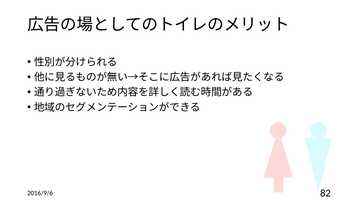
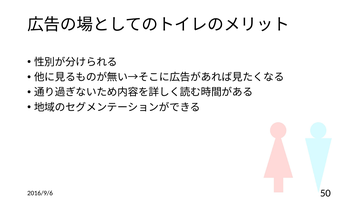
82: 82 -> 50
